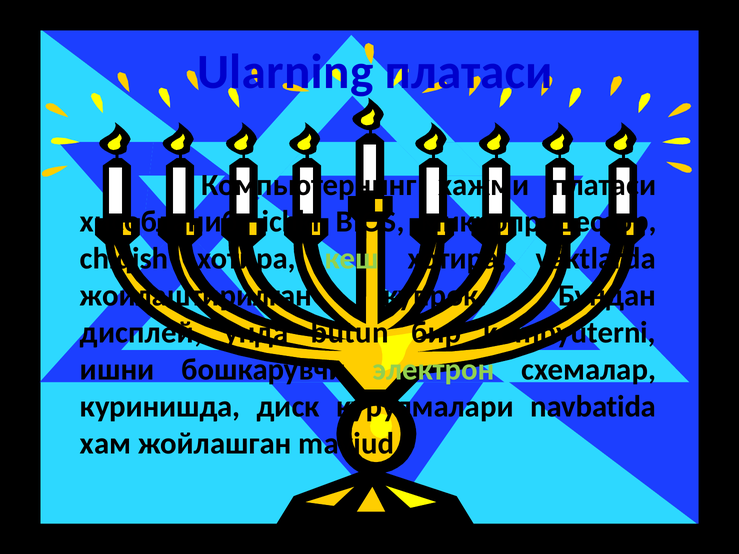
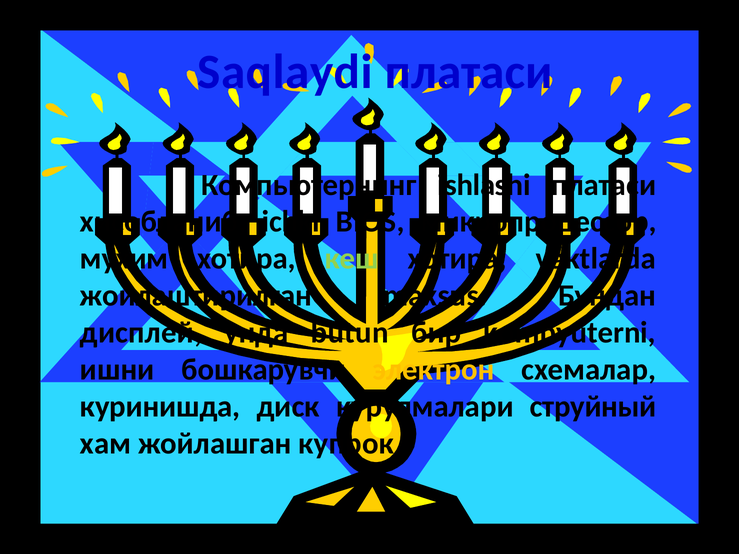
Ularning: Ularning -> Saqlaydi
хажми: хажми -> ishlashi
chiqish: chiqish -> мухим
купрок: купрок -> maxsus
электрон colour: light green -> yellow
navbatida: navbatida -> струйный
mavjud: mavjud -> купрок
